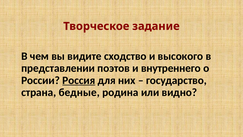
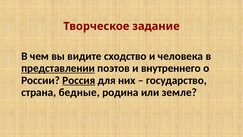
высокого: высокого -> человека
представлении underline: none -> present
видно: видно -> земле
